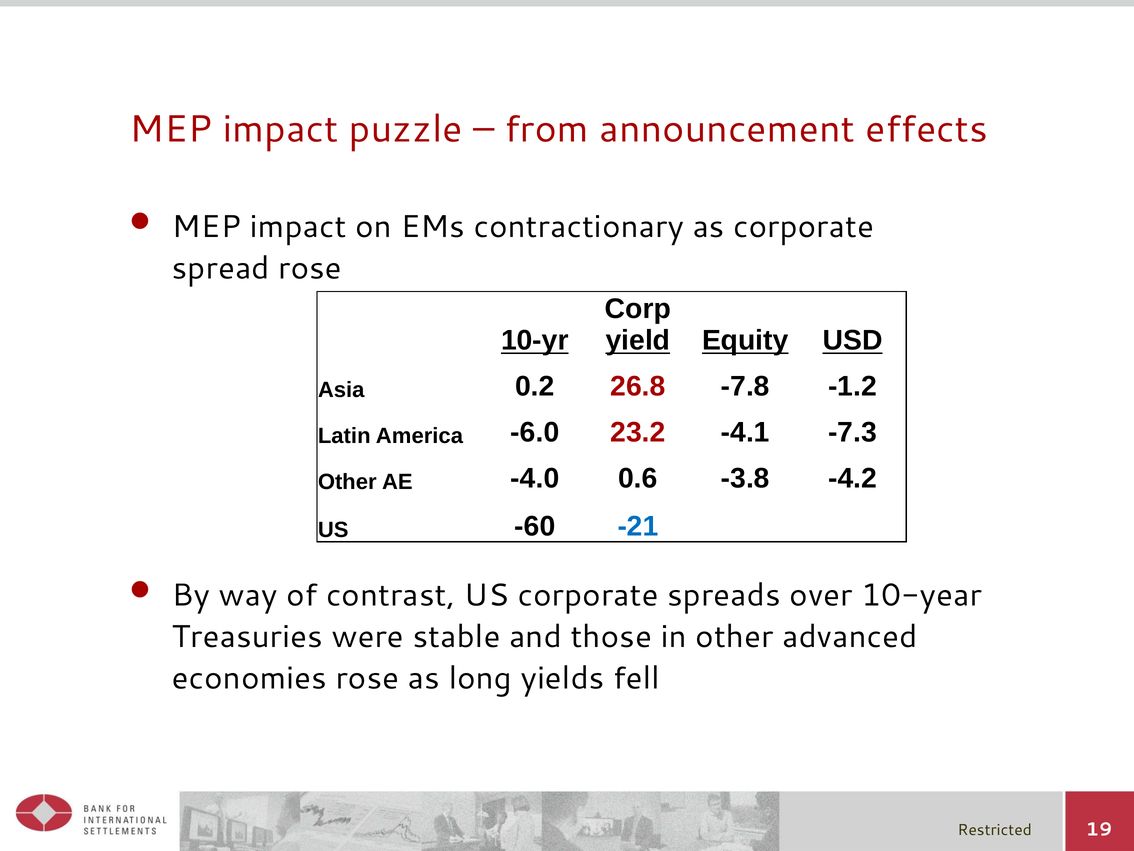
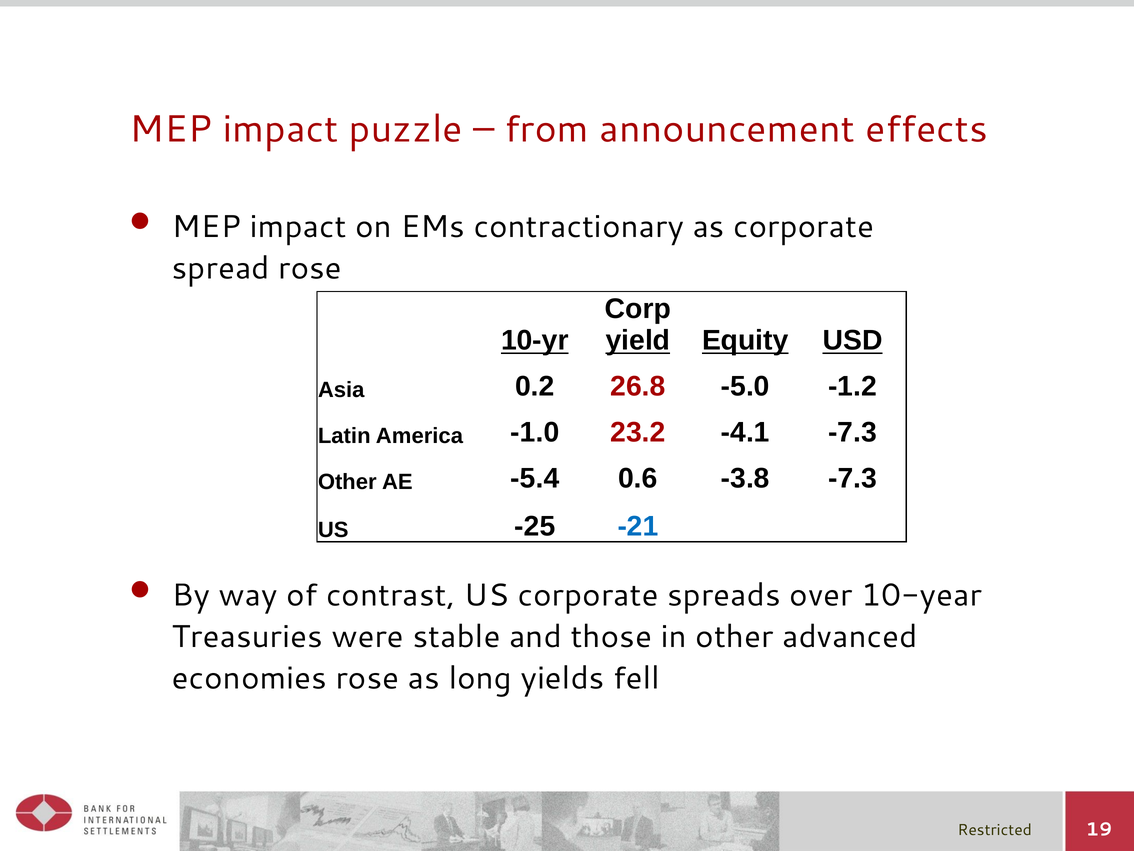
-7.8: -7.8 -> -5.0
-6.0: -6.0 -> -1.0
-4.0: -4.0 -> -5.4
-3.8 -4.2: -4.2 -> -7.3
-60: -60 -> -25
